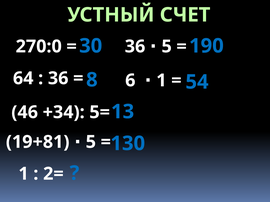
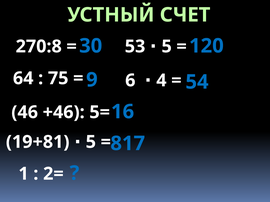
190: 190 -> 120
30 36: 36 -> 53
270:0: 270:0 -> 270:8
36 at (58, 78): 36 -> 75
8: 8 -> 9
6 1: 1 -> 4
+34: +34 -> +46
13: 13 -> 16
130: 130 -> 817
